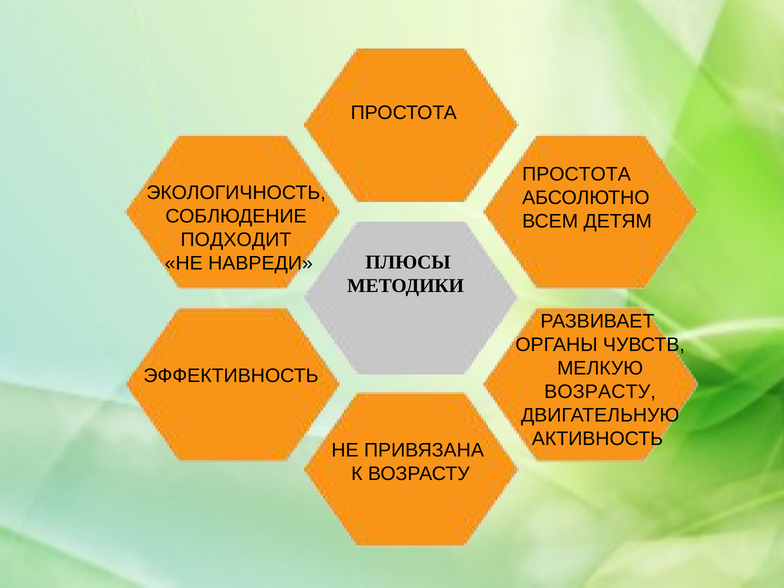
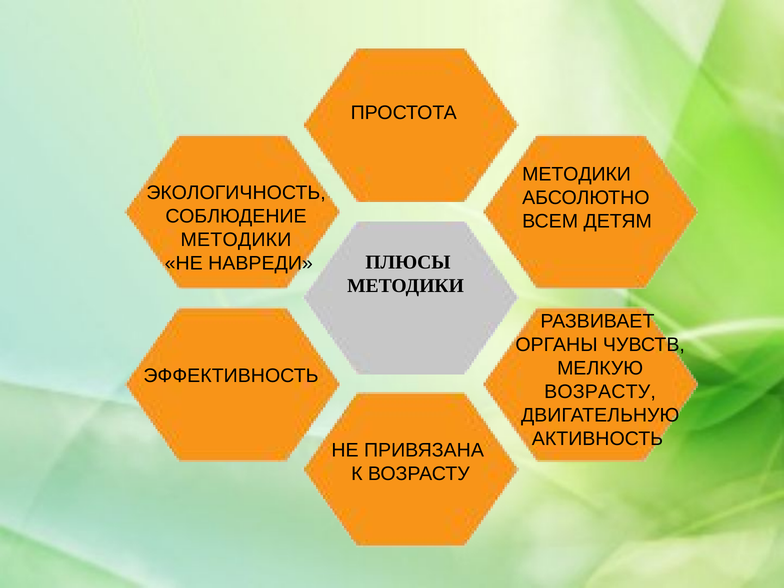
ПРОСТОТА at (577, 174): ПРОСТОТА -> МЕТОДИКИ
ПОДХОДИТ at (236, 240): ПОДХОДИТ -> МЕТОДИКИ
